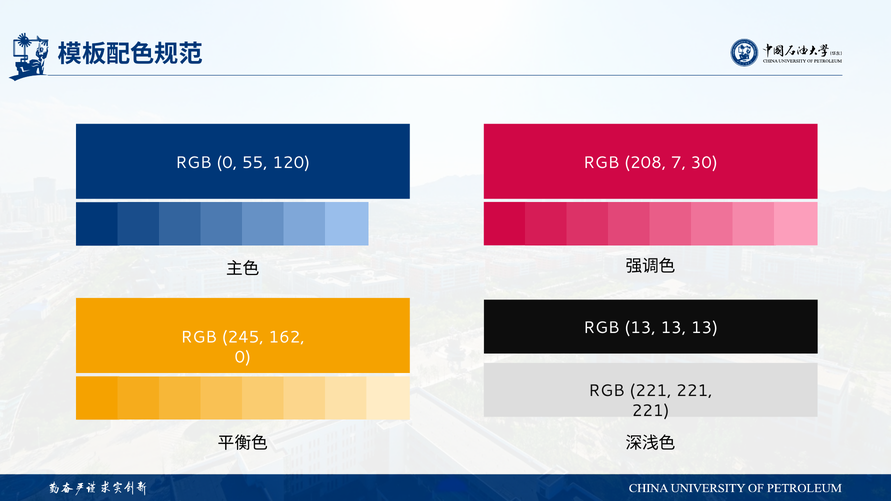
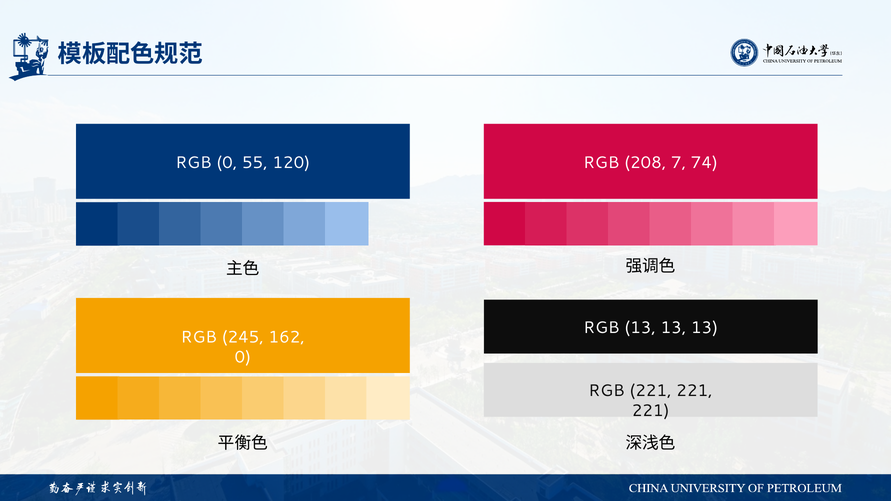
30: 30 -> 74
